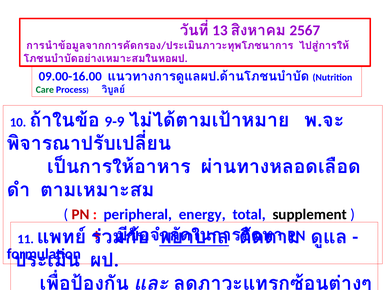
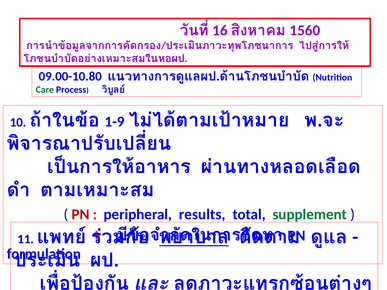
13: 13 -> 16
2567: 2567 -> 1560
09.00-16.00: 09.00-16.00 -> 09.00-10.80
9-9: 9-9 -> 1-9
energy: energy -> results
supplement colour: black -> green
